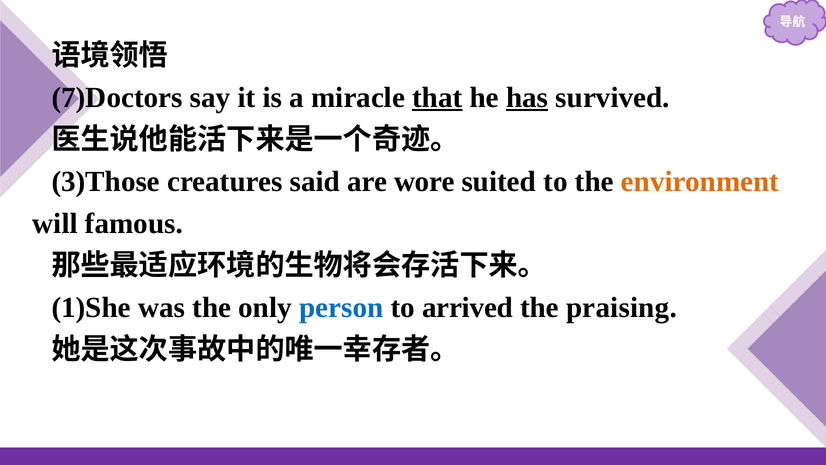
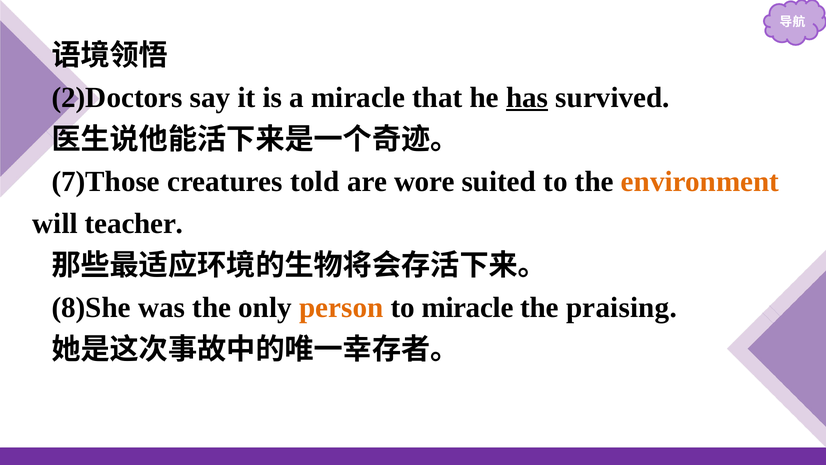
7)Doctors: 7)Doctors -> 2)Doctors
that underline: present -> none
3)Those: 3)Those -> 7)Those
said: said -> told
famous: famous -> teacher
1)She: 1)She -> 8)She
person colour: blue -> orange
to arrived: arrived -> miracle
